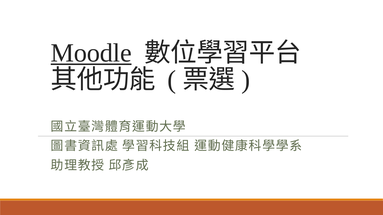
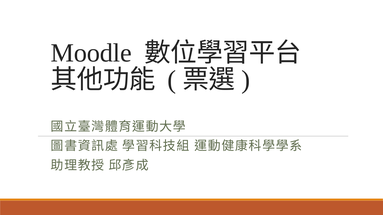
Moodle underline: present -> none
